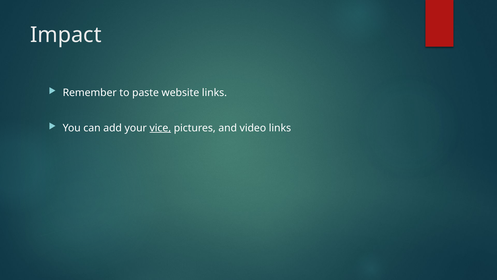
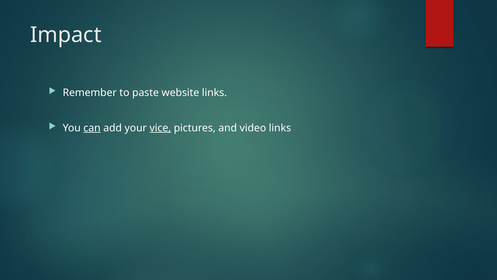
can underline: none -> present
